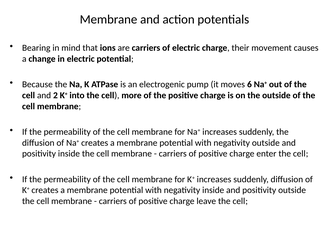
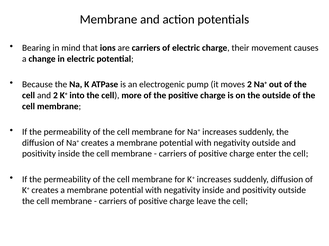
moves 6: 6 -> 2
